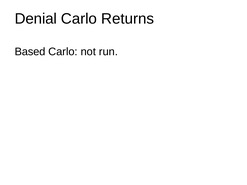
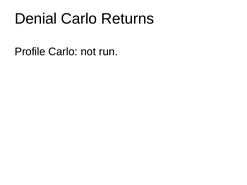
Based: Based -> Profile
